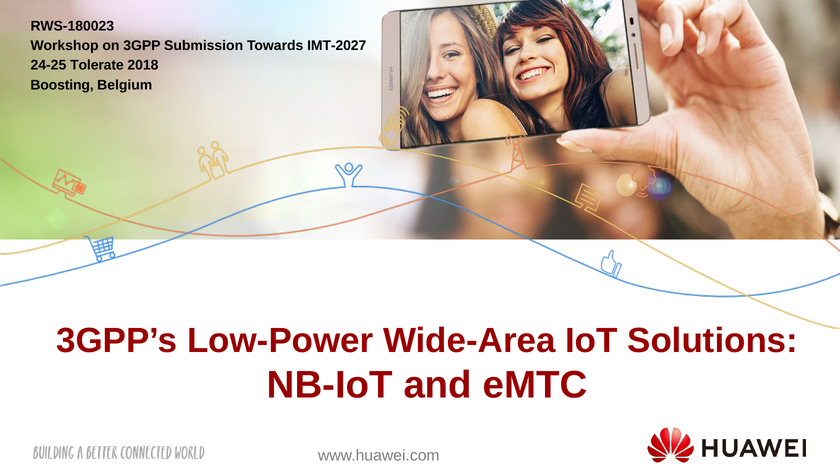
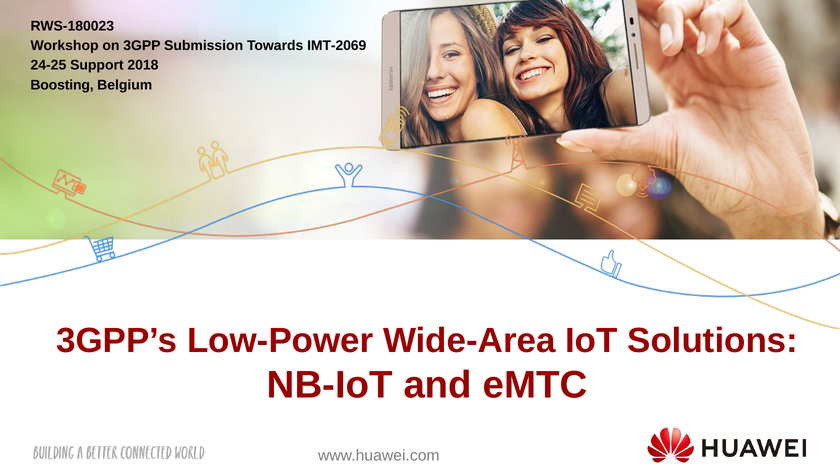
IMT-2027: IMT-2027 -> IMT-2069
Tolerate: Tolerate -> Support
